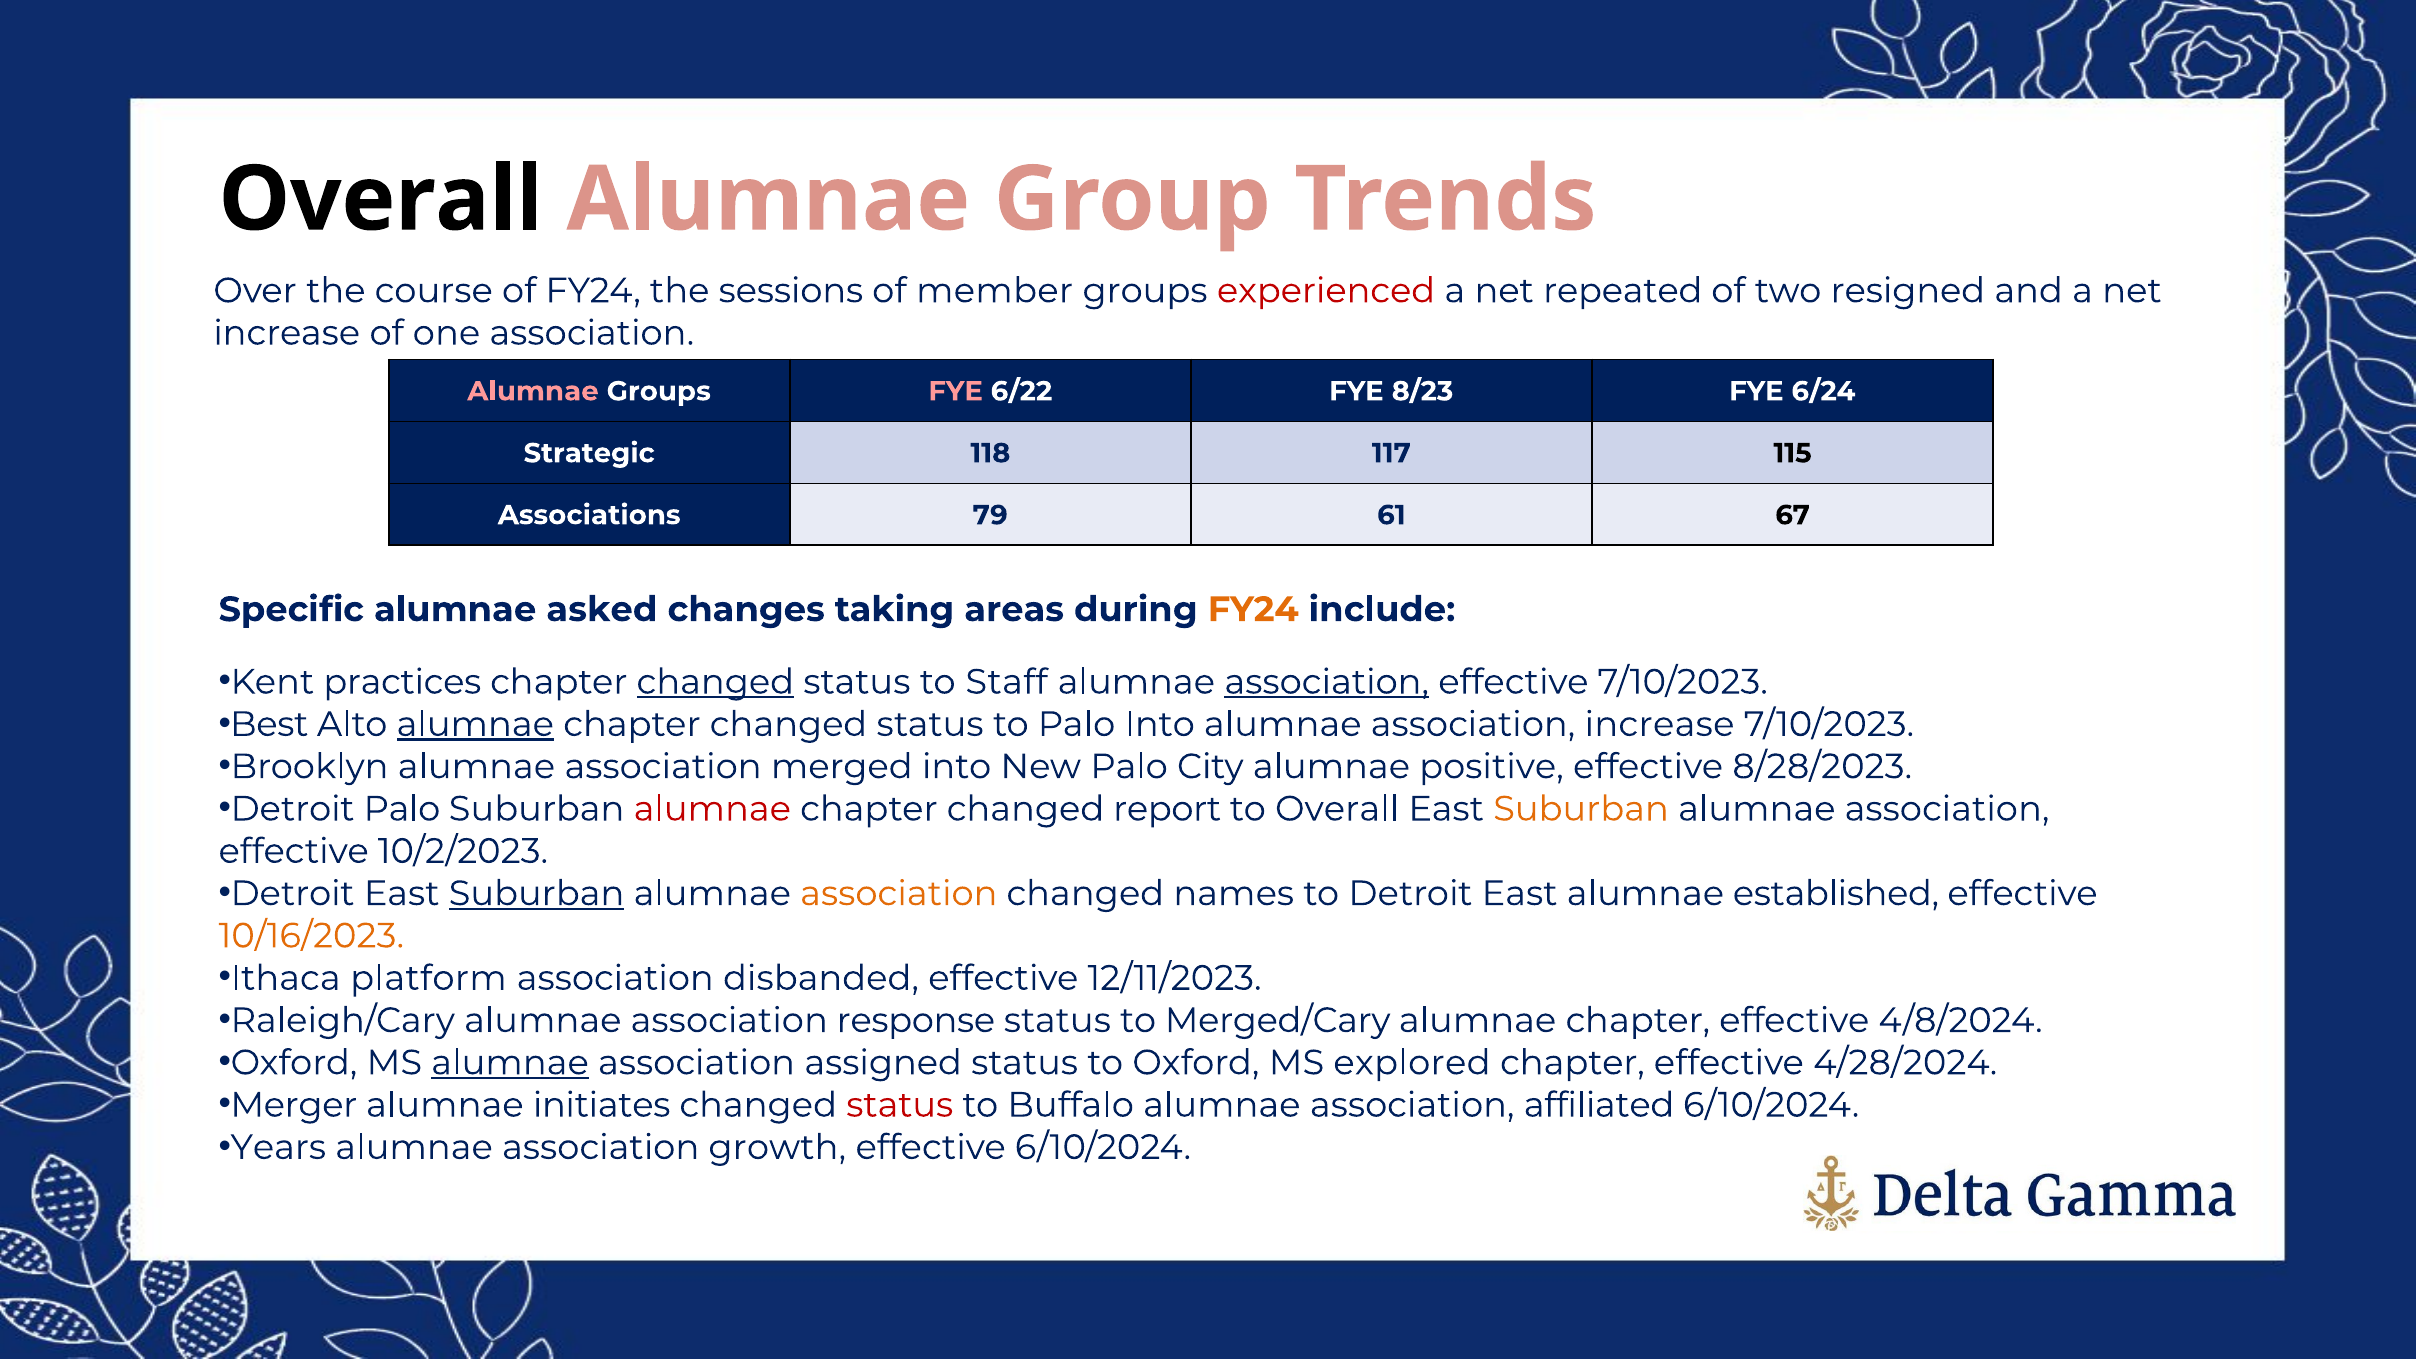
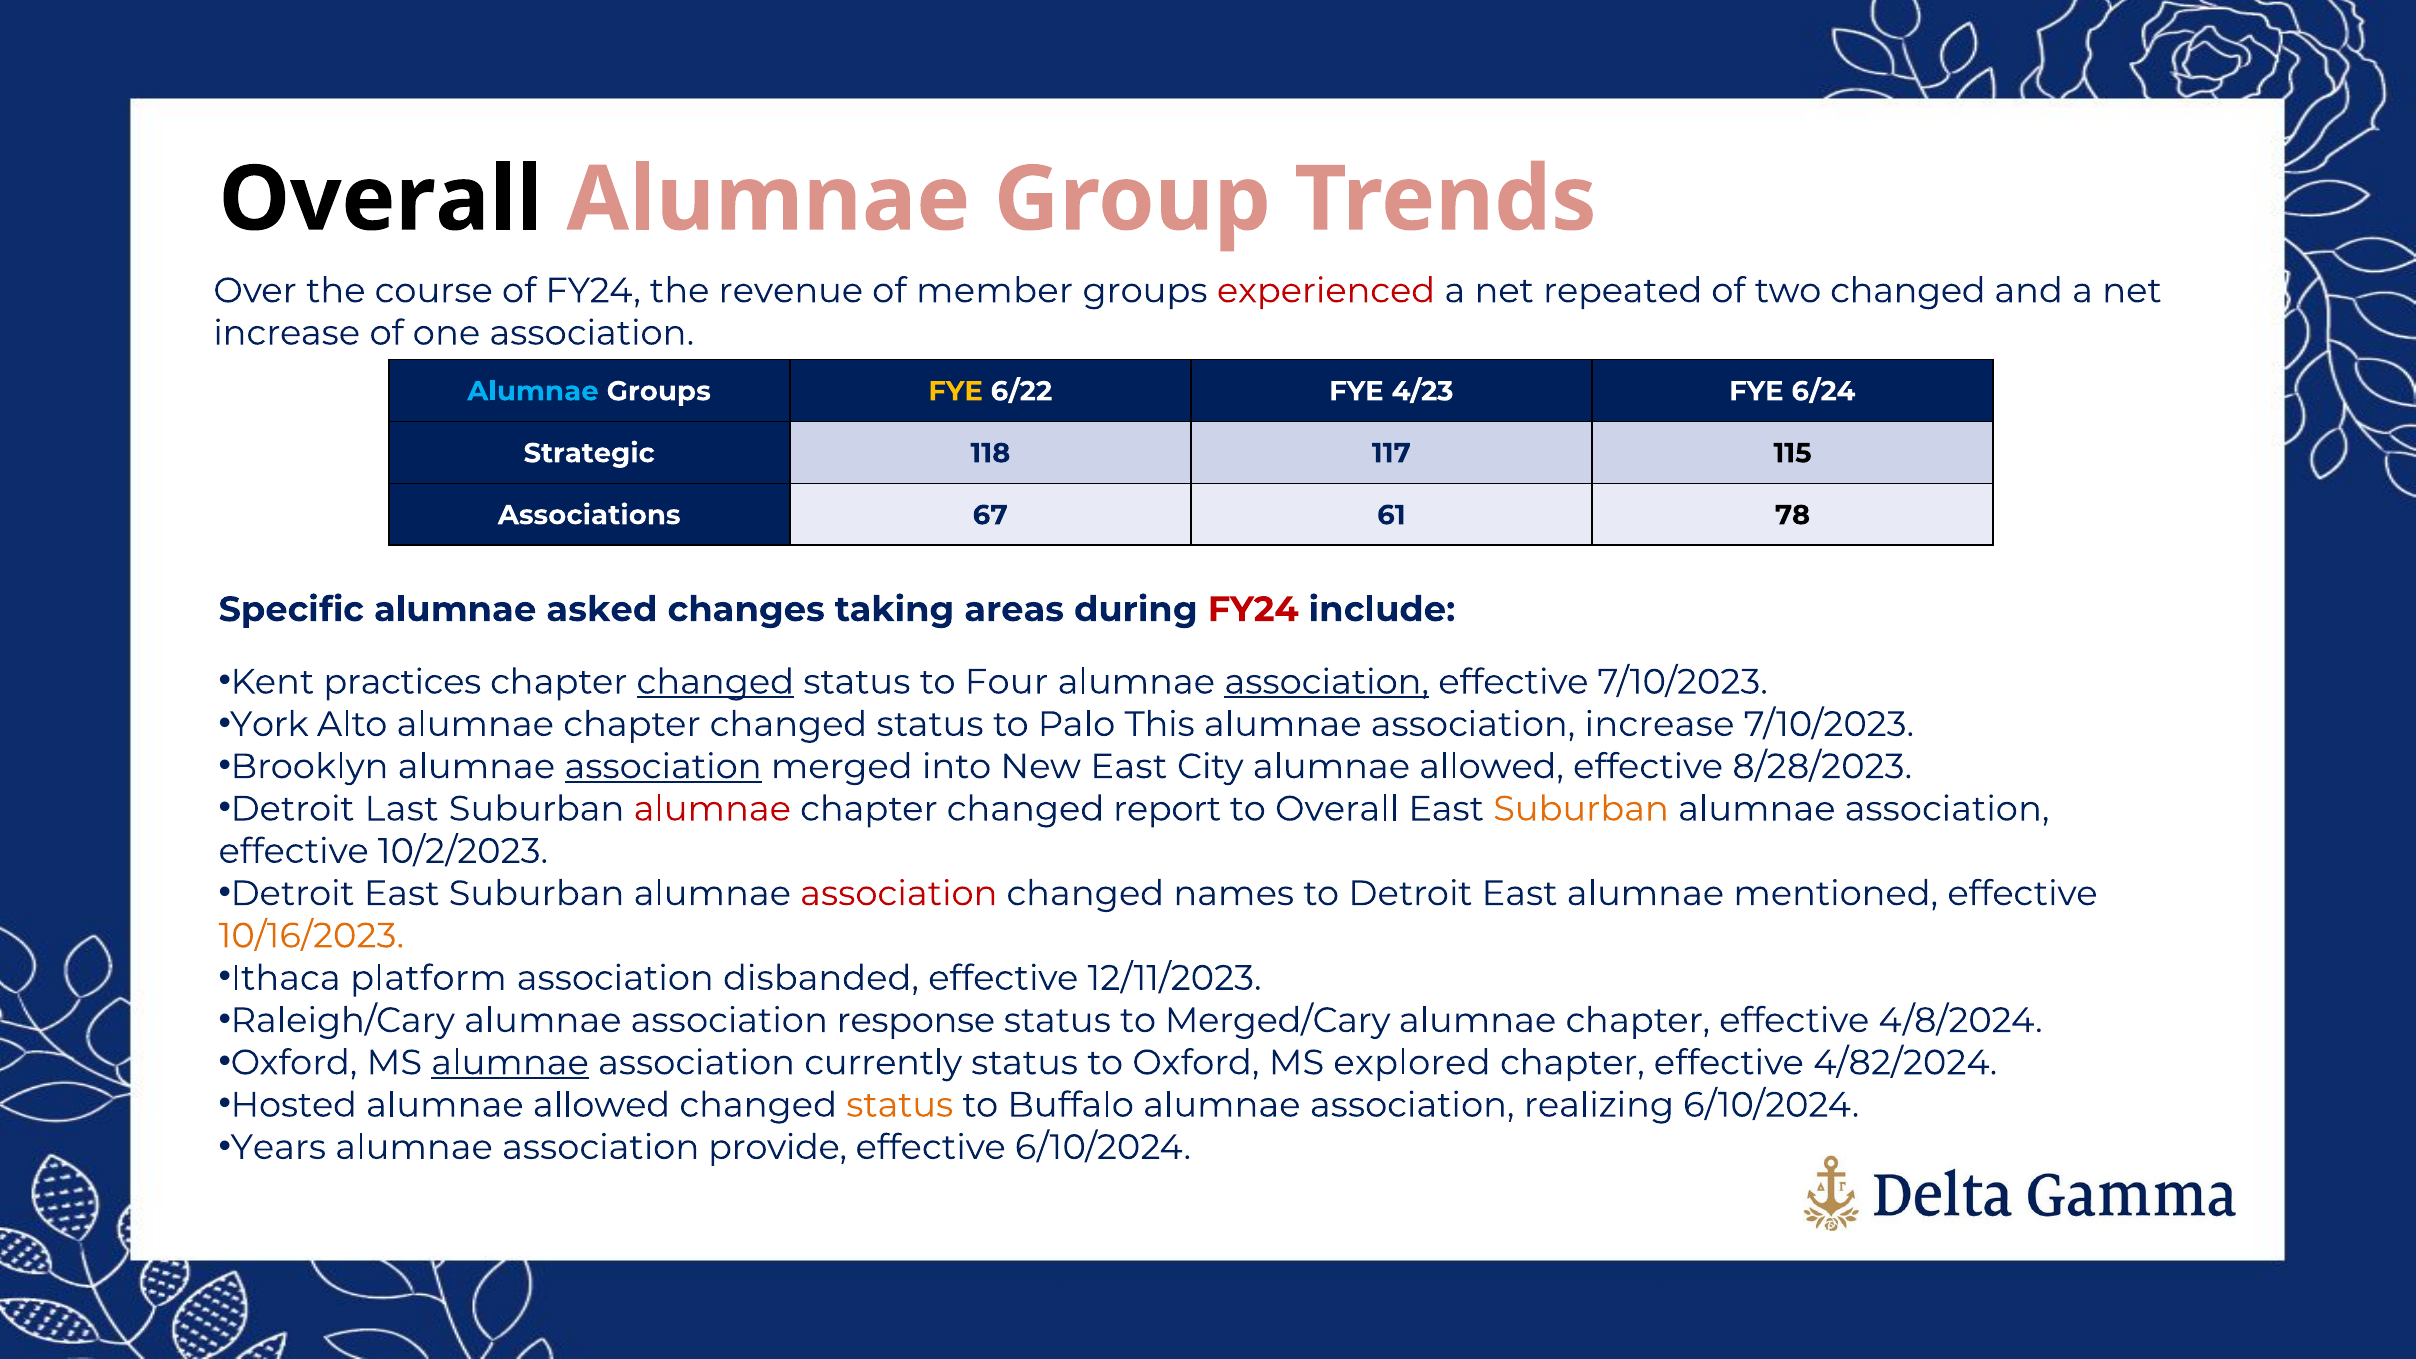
sessions: sessions -> revenue
two resigned: resigned -> changed
Alumnae at (533, 391) colour: pink -> light blue
FYE at (956, 391) colour: pink -> yellow
8/23: 8/23 -> 4/23
79: 79 -> 67
67: 67 -> 78
FY24 at (1253, 610) colour: orange -> red
Staff: Staff -> Four
Best: Best -> York
alumnae at (475, 724) underline: present -> none
Palo Into: Into -> This
association at (663, 767) underline: none -> present
New Palo: Palo -> East
City alumnae positive: positive -> allowed
Detroit Palo: Palo -> Last
Suburban at (537, 894) underline: present -> none
association at (899, 894) colour: orange -> red
established: established -> mentioned
assigned: assigned -> currently
4/28/2024: 4/28/2024 -> 4/82/2024
Merger: Merger -> Hosted
initiates at (602, 1105): initiates -> allowed
status at (900, 1105) colour: red -> orange
affiliated: affiliated -> realizing
growth: growth -> provide
